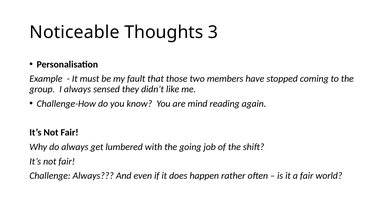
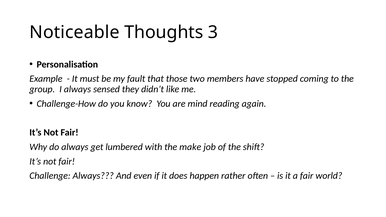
going: going -> make
